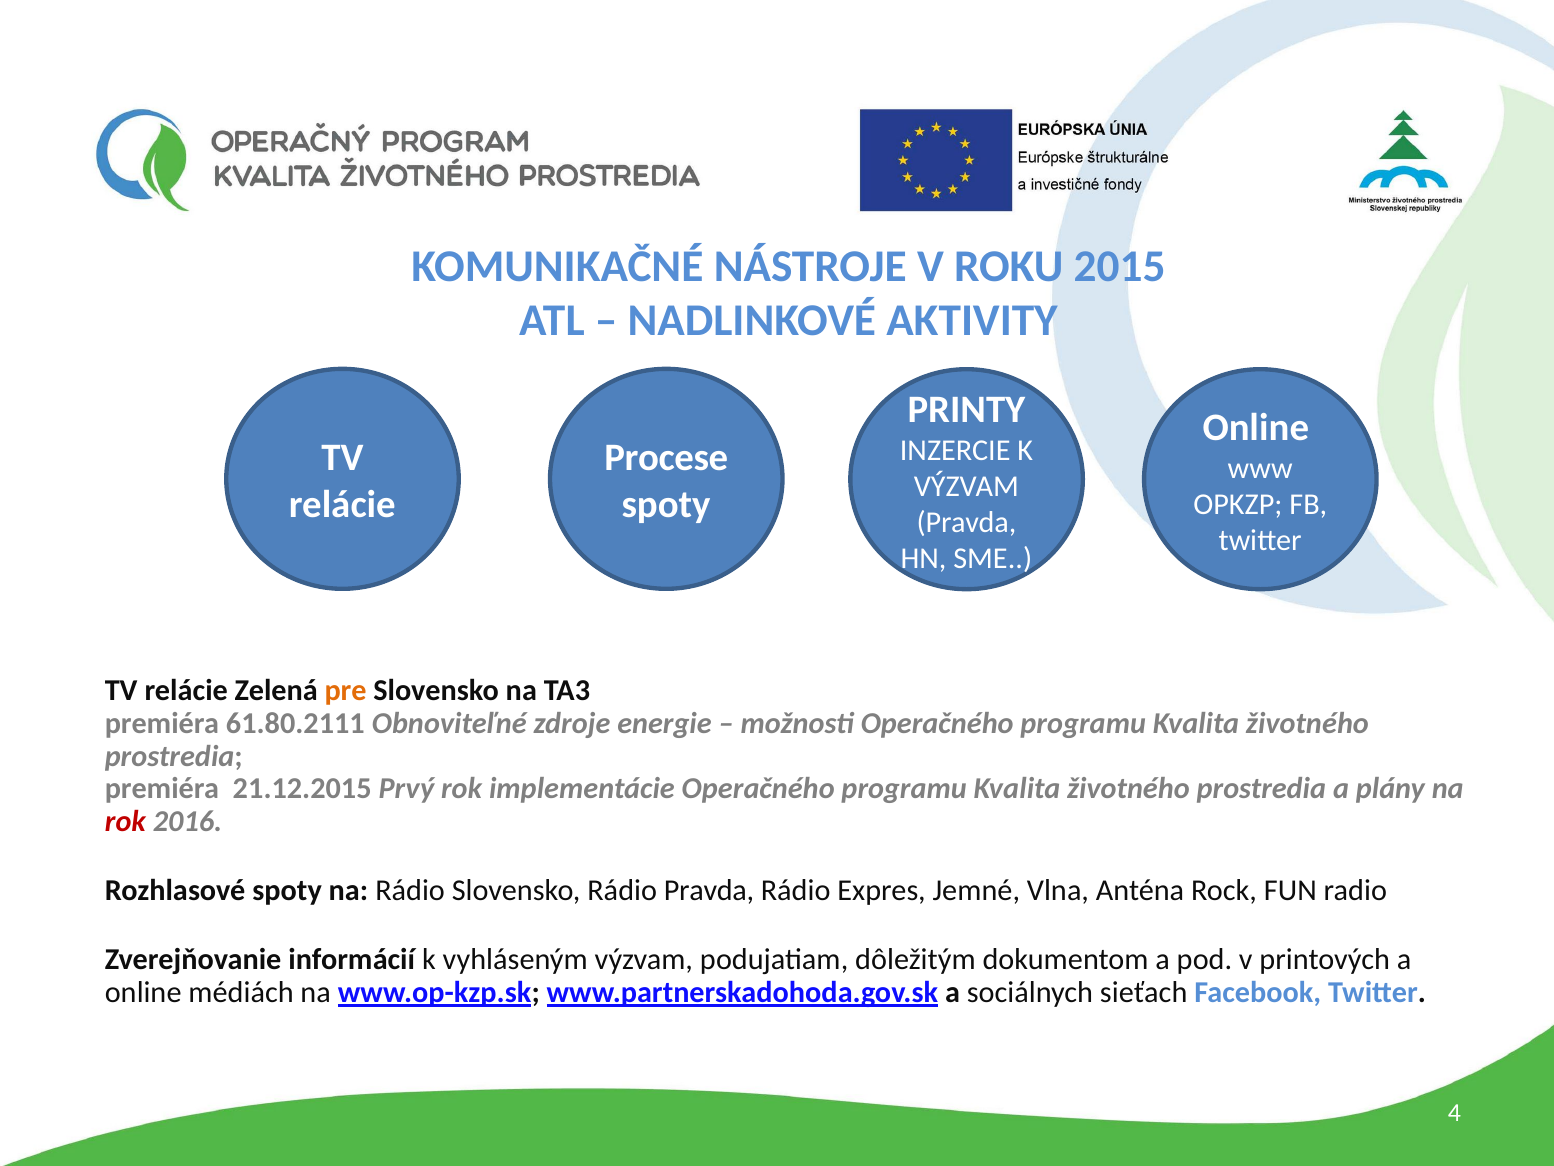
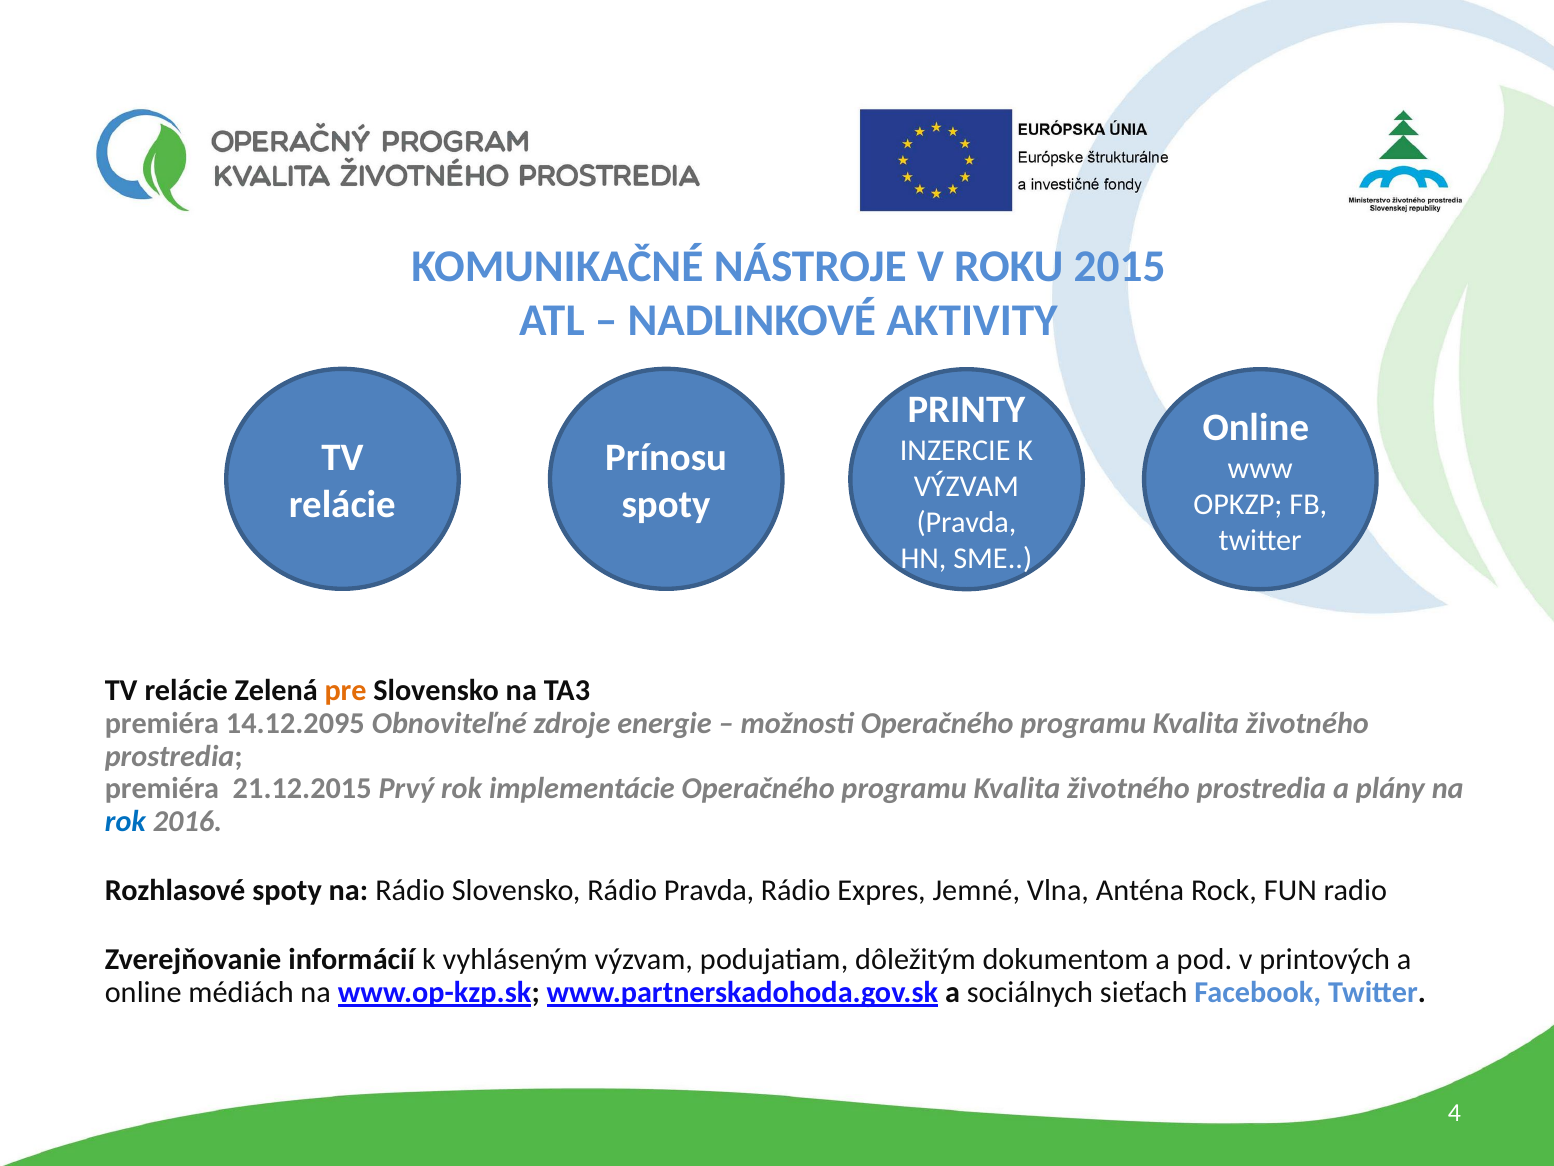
Procese: Procese -> Prínosu
61.80.2111: 61.80.2111 -> 14.12.2095
rok at (125, 821) colour: red -> blue
